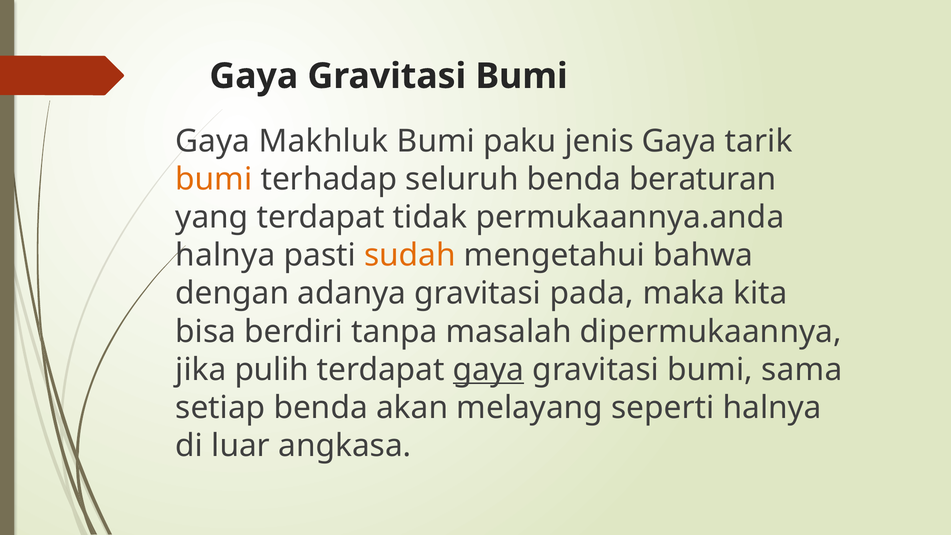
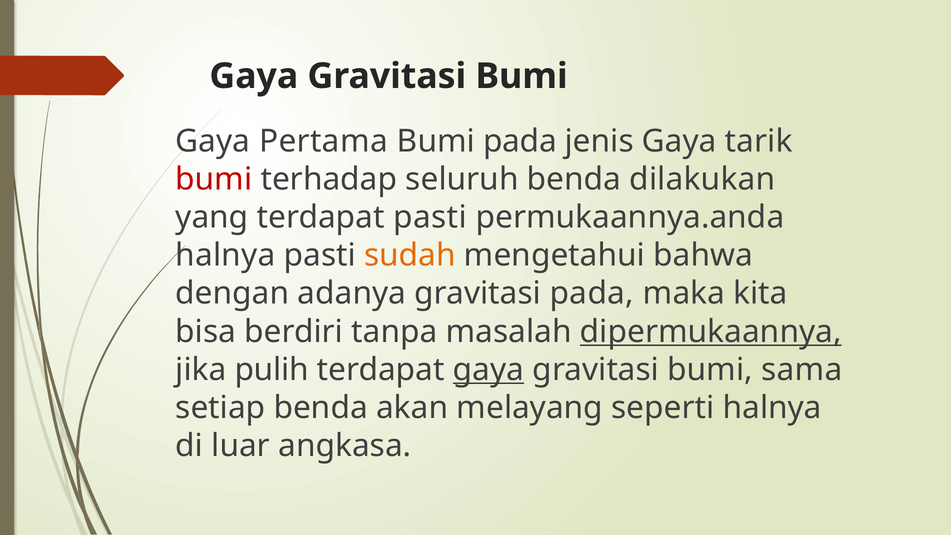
Makhluk: Makhluk -> Pertama
Bumi paku: paku -> pada
bumi at (214, 179) colour: orange -> red
beraturan: beraturan -> dilakukan
terdapat tidak: tidak -> pasti
dipermukaannya underline: none -> present
